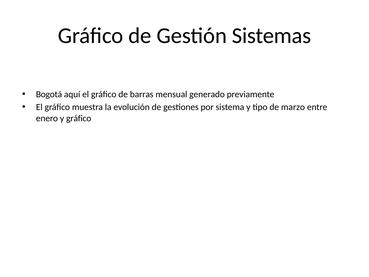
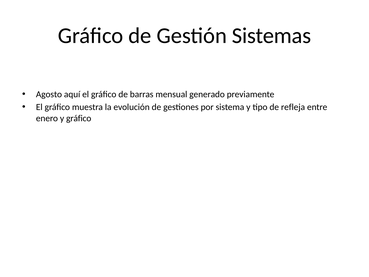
Bogotá: Bogotá -> Agosto
marzo: marzo -> refleja
